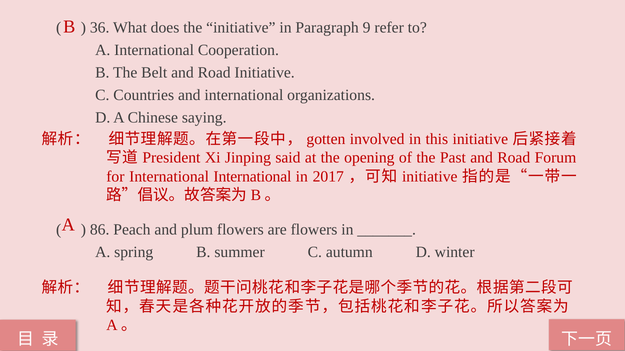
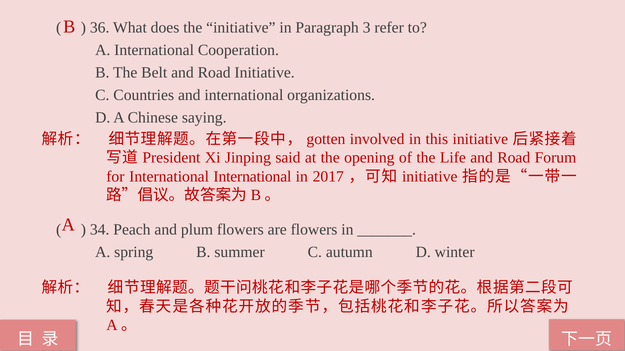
9: 9 -> 3
Past: Past -> Life
86: 86 -> 34
